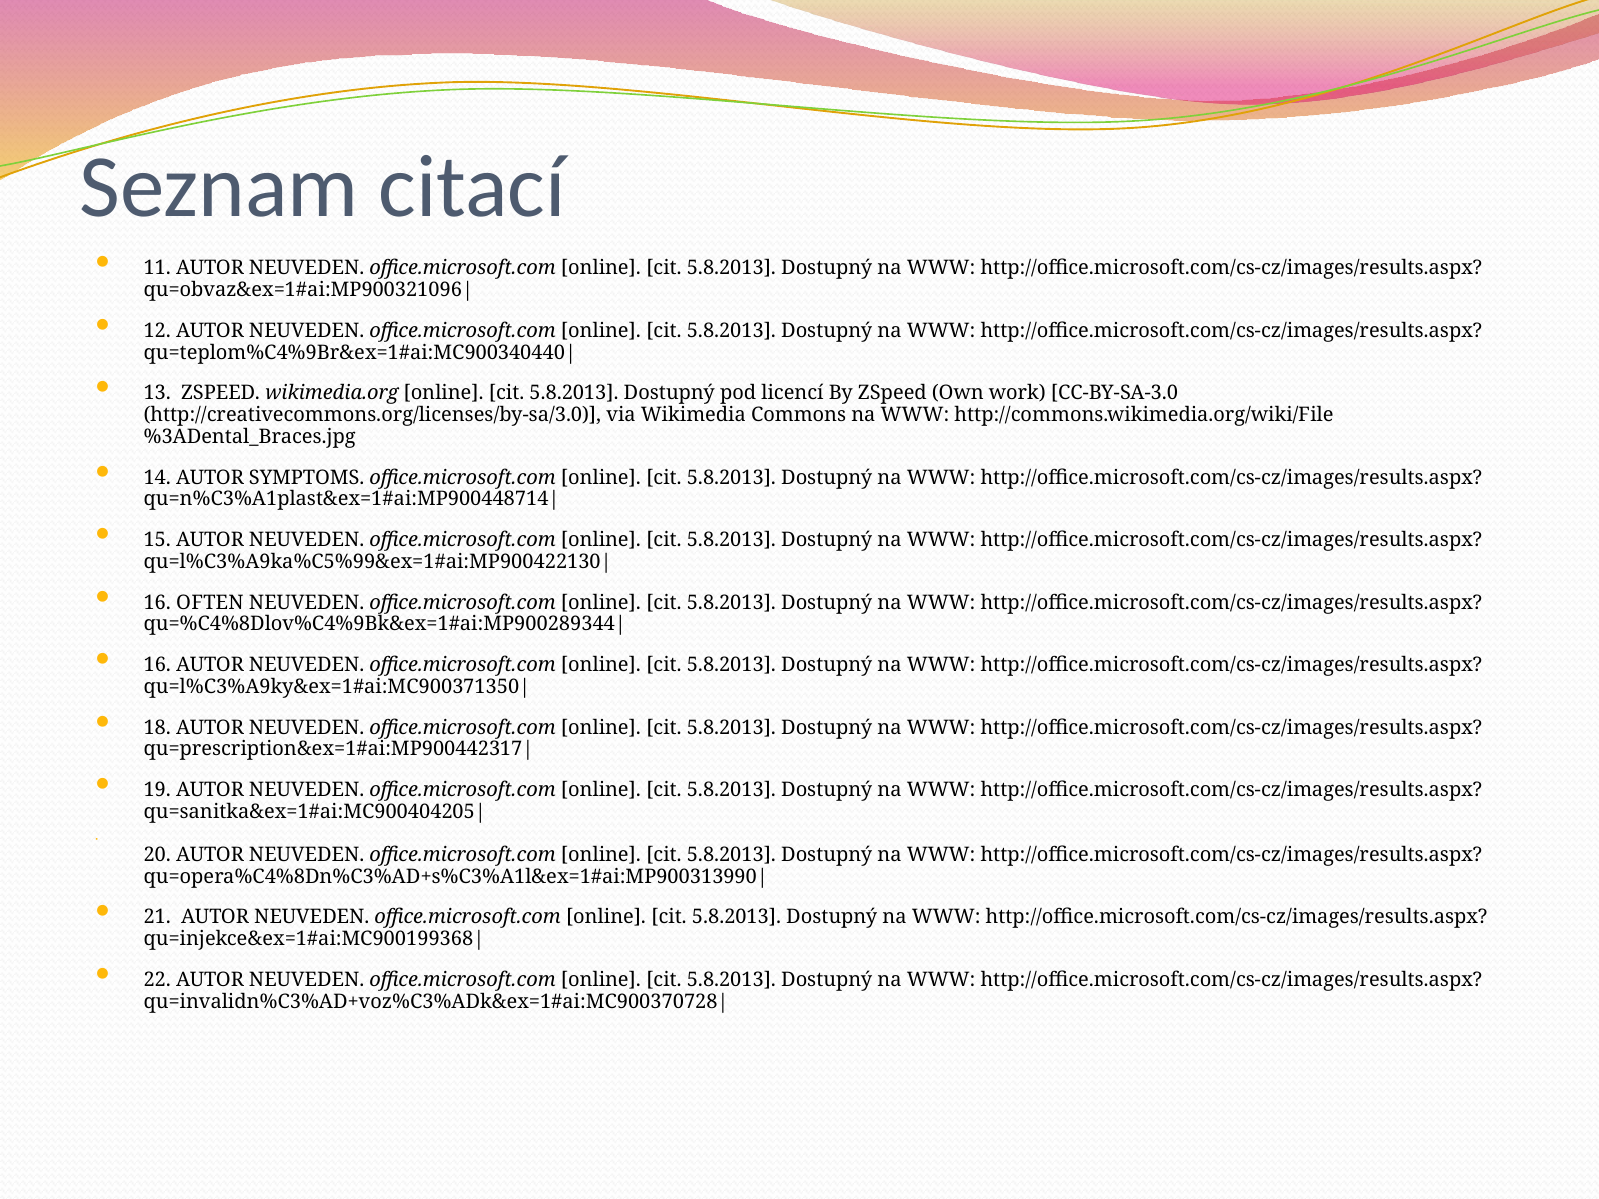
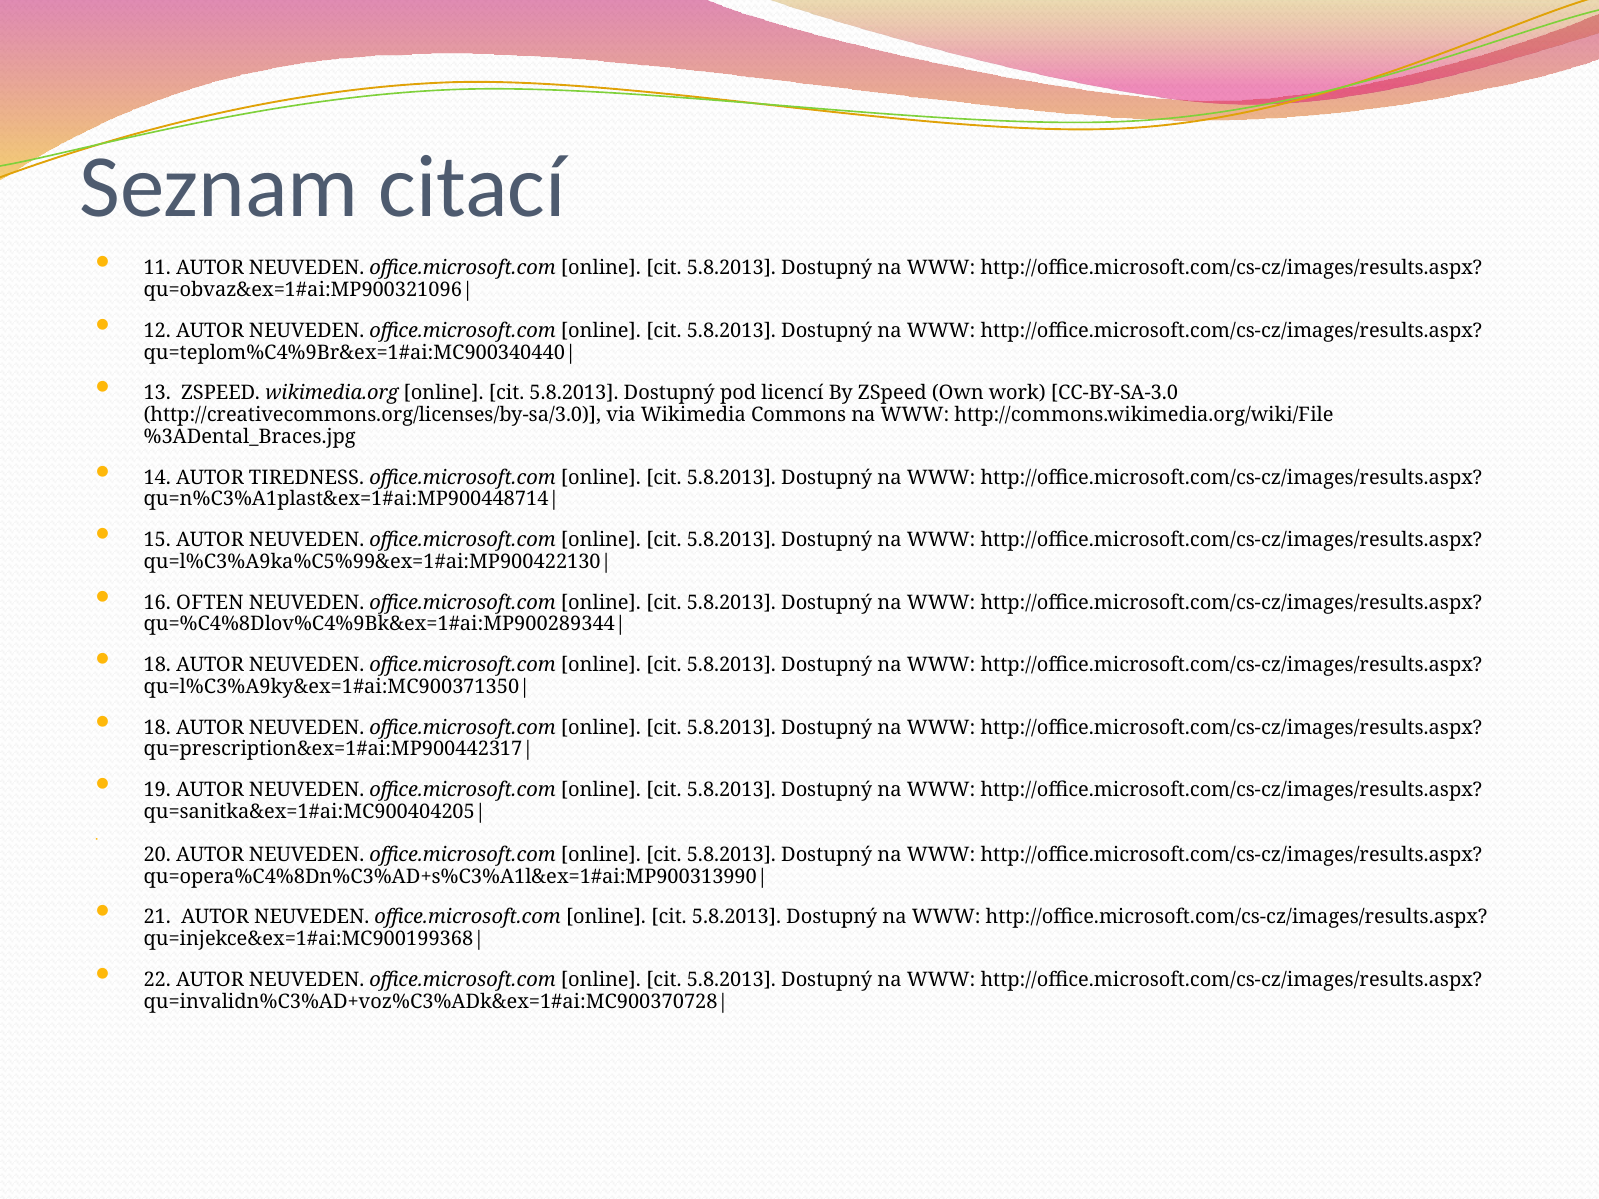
SYMPTOMS: SYMPTOMS -> TIREDNESS
16 at (157, 665): 16 -> 18
